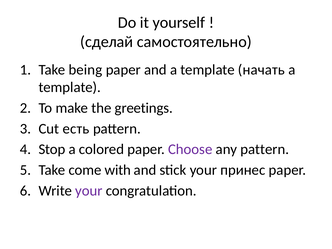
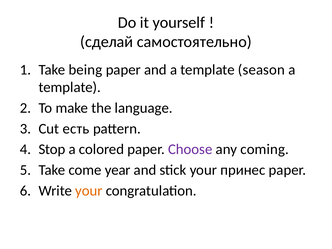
начать: начать -> season
greetings: greetings -> language
any pattern: pattern -> coming
with: with -> year
your at (89, 191) colour: purple -> orange
